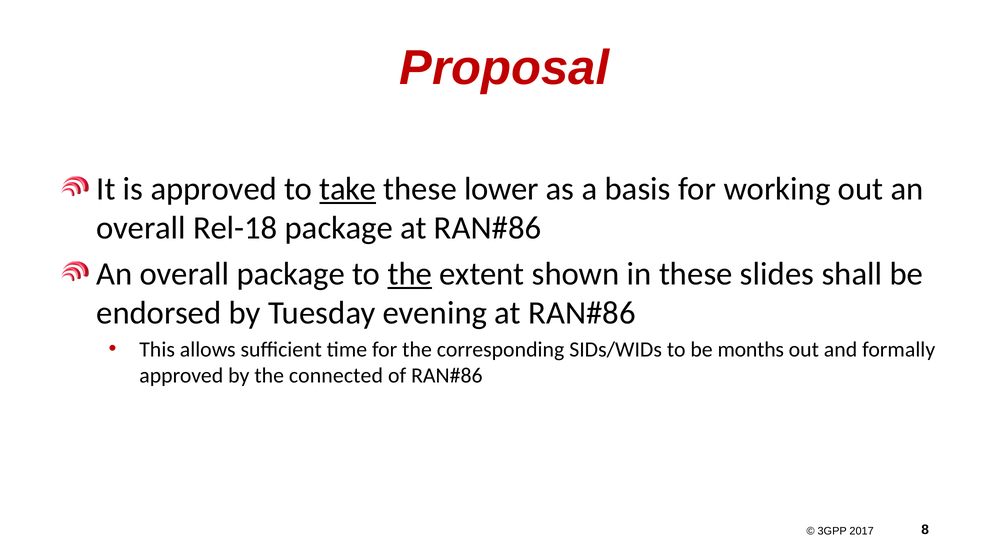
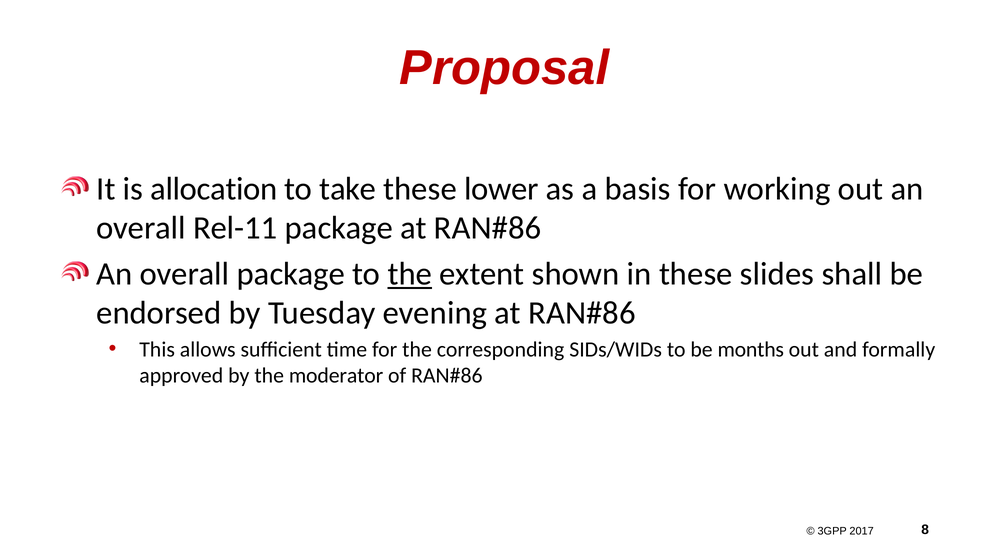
is approved: approved -> allocation
take underline: present -> none
Rel-18: Rel-18 -> Rel-11
connected: connected -> moderator
